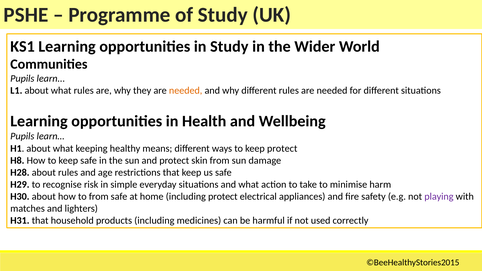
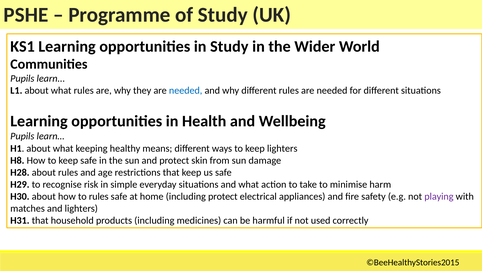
needed at (186, 91) colour: orange -> blue
keep protect: protect -> lighters
to from: from -> rules
